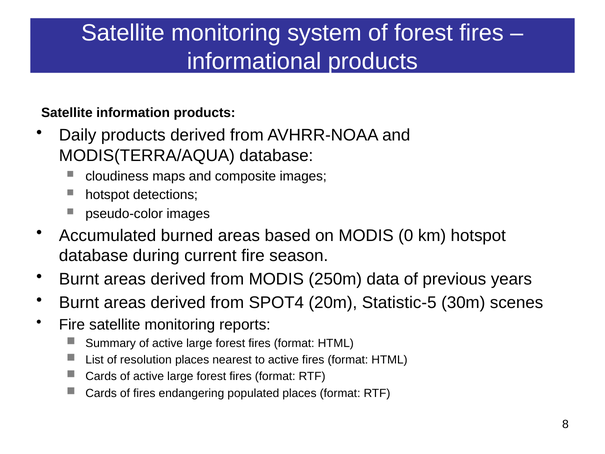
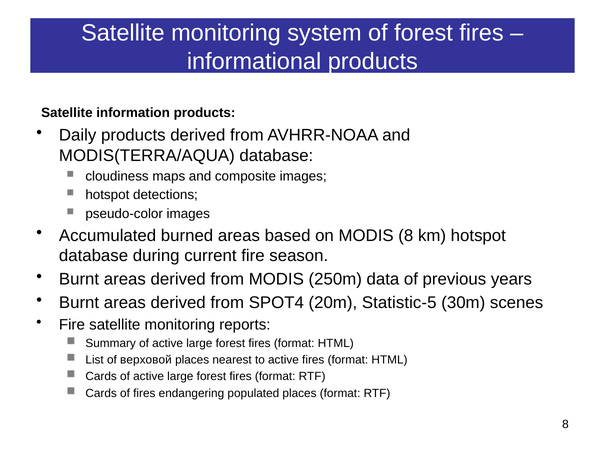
MODIS 0: 0 -> 8
resolution: resolution -> верховой
